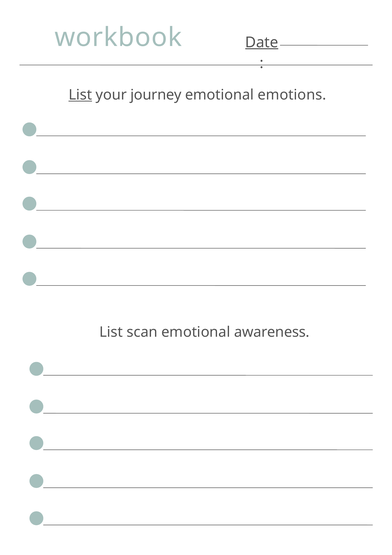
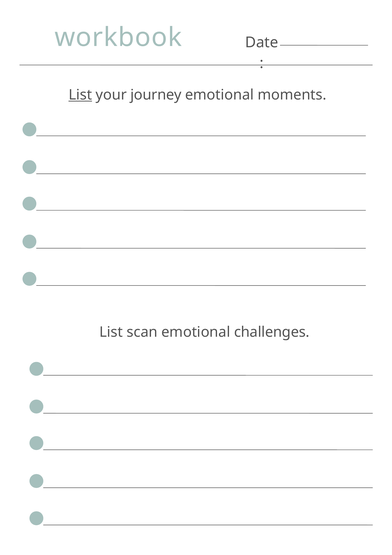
Date underline: present -> none
emotions: emotions -> moments
awareness: awareness -> challenges
